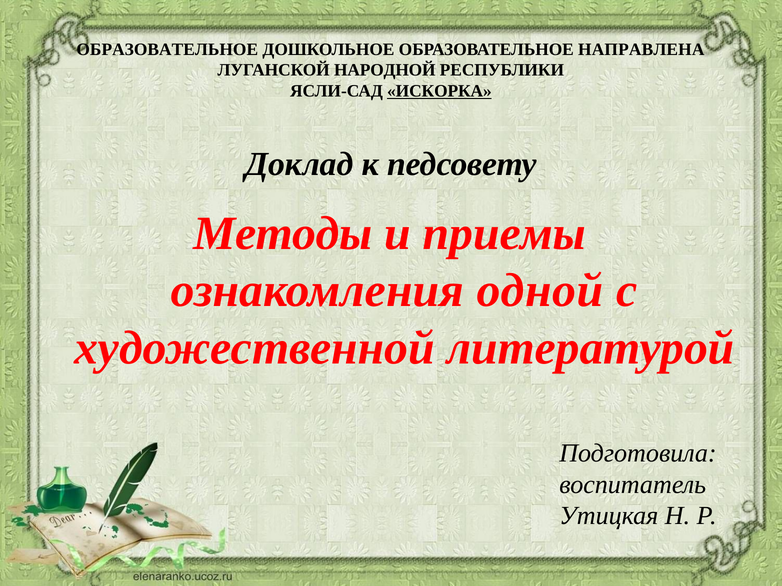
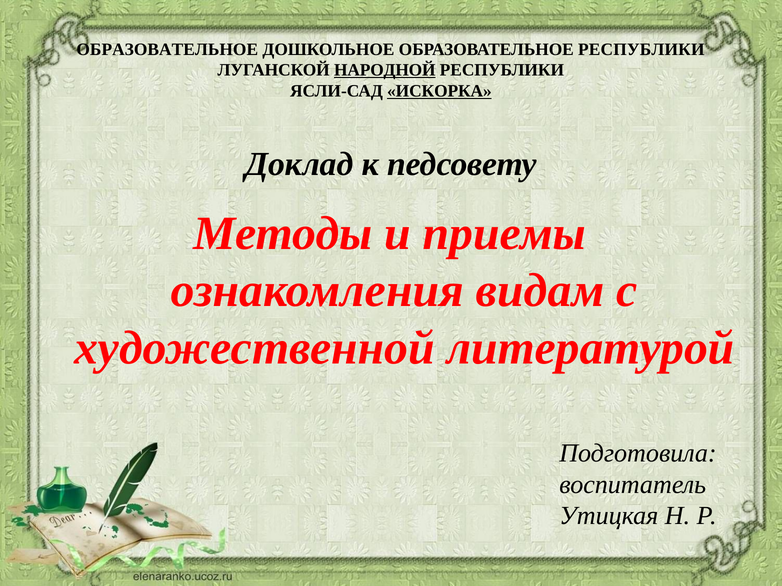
ОБРАЗОВАТЕЛЬНОЕ НАПРАВЛЕНА: НАПРАВЛЕНА -> РЕСПУБЛИКИ
НАРОДНОЙ underline: none -> present
одной: одной -> видам
